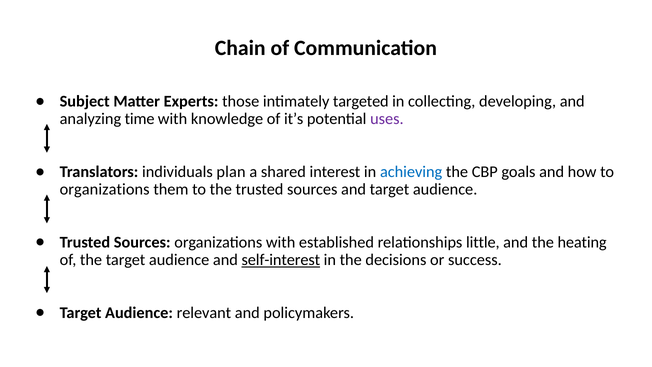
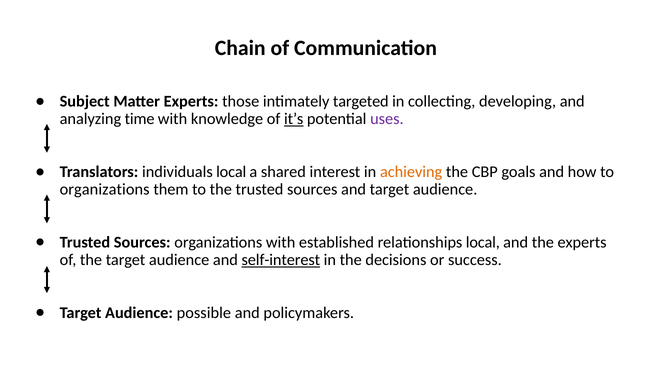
it’s underline: none -> present
individuals plan: plan -> local
achieving colour: blue -> orange
relationships little: little -> local
the heating: heating -> experts
relevant: relevant -> possible
